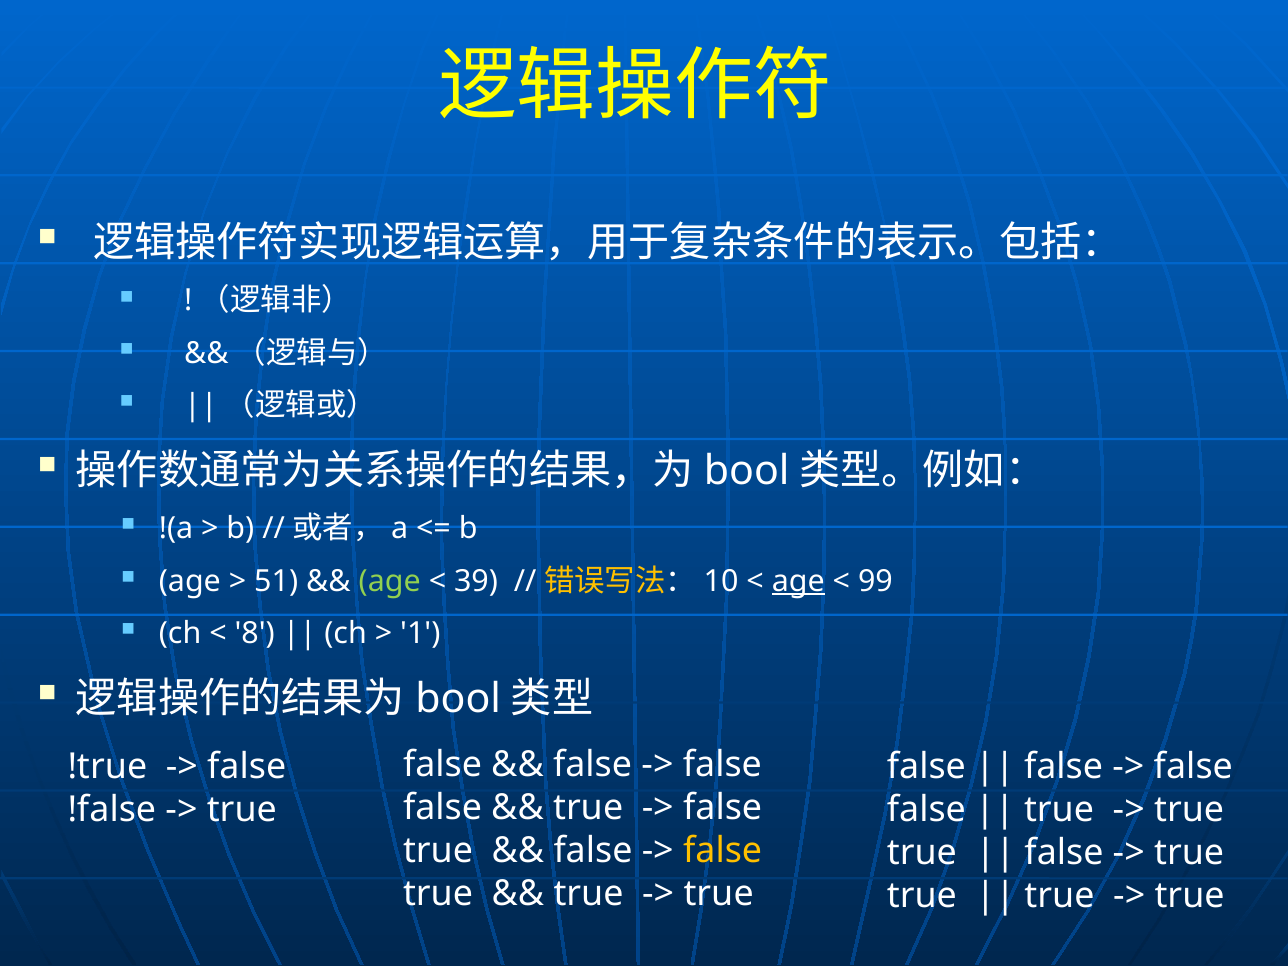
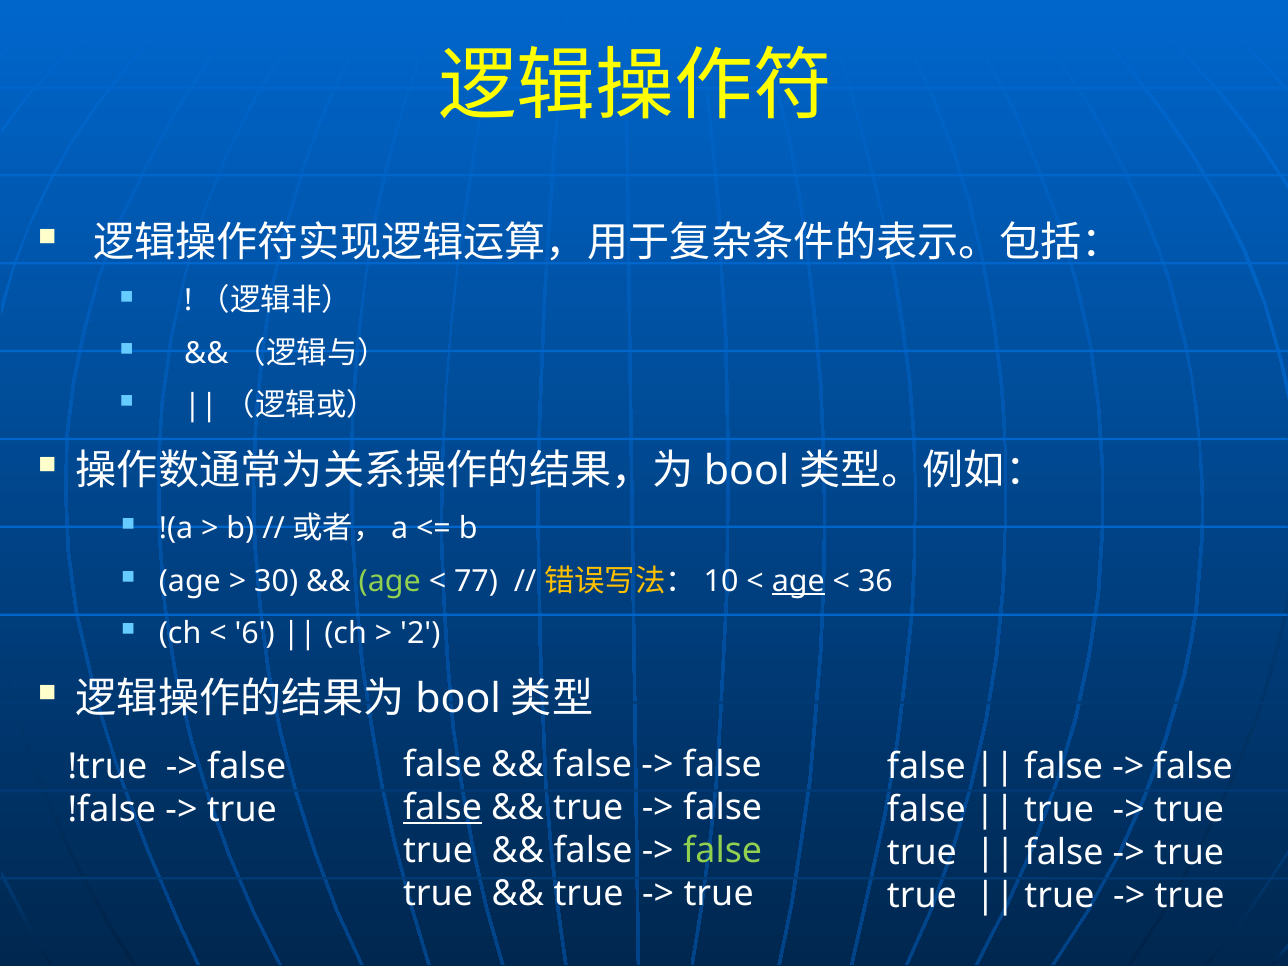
51: 51 -> 30
39: 39 -> 77
99: 99 -> 36
8: 8 -> 6
1: 1 -> 2
false at (443, 808) underline: none -> present
false at (723, 851) colour: yellow -> light green
